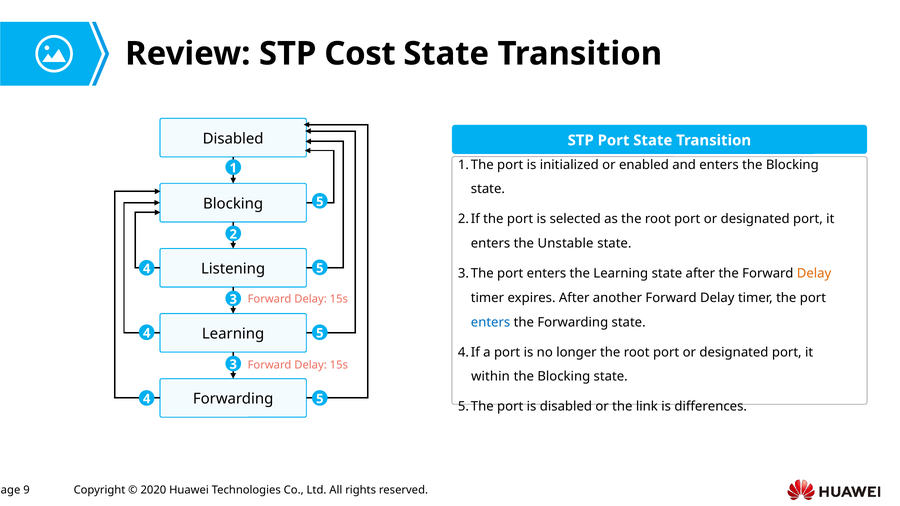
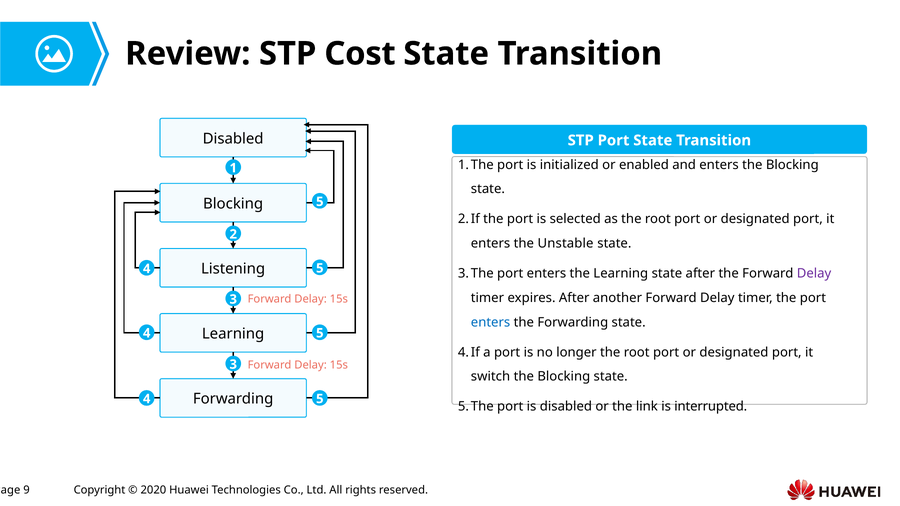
Delay at (814, 274) colour: orange -> purple
within: within -> switch
differences: differences -> interrupted
